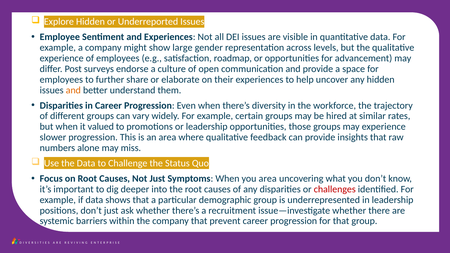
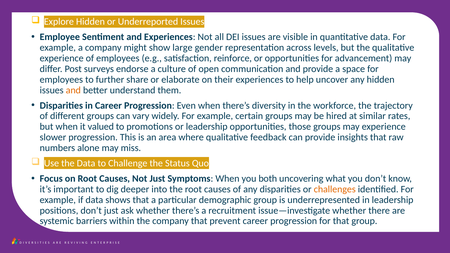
roadmap: roadmap -> reinforce
you area: area -> both
challenges colour: red -> orange
